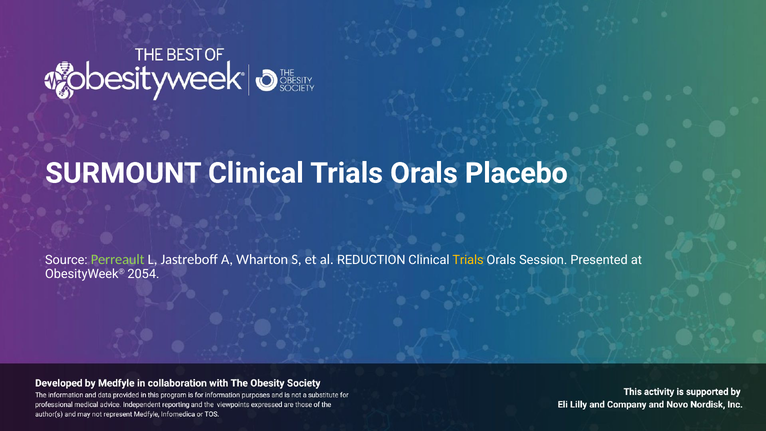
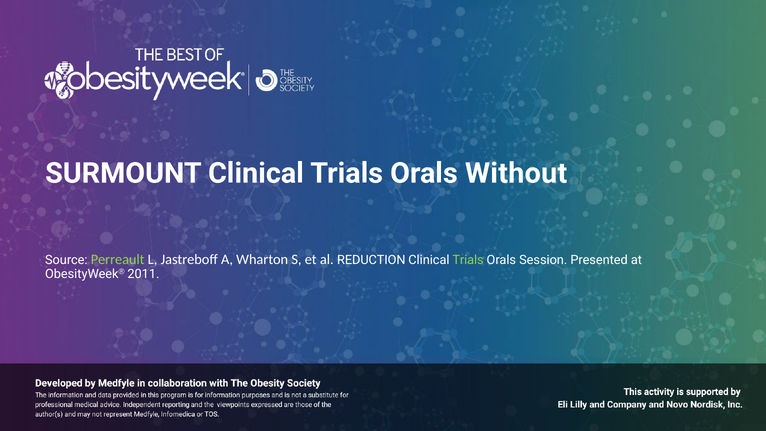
Placebo: Placebo -> Without
Trials at (468, 260) colour: yellow -> light green
2054: 2054 -> 2011
